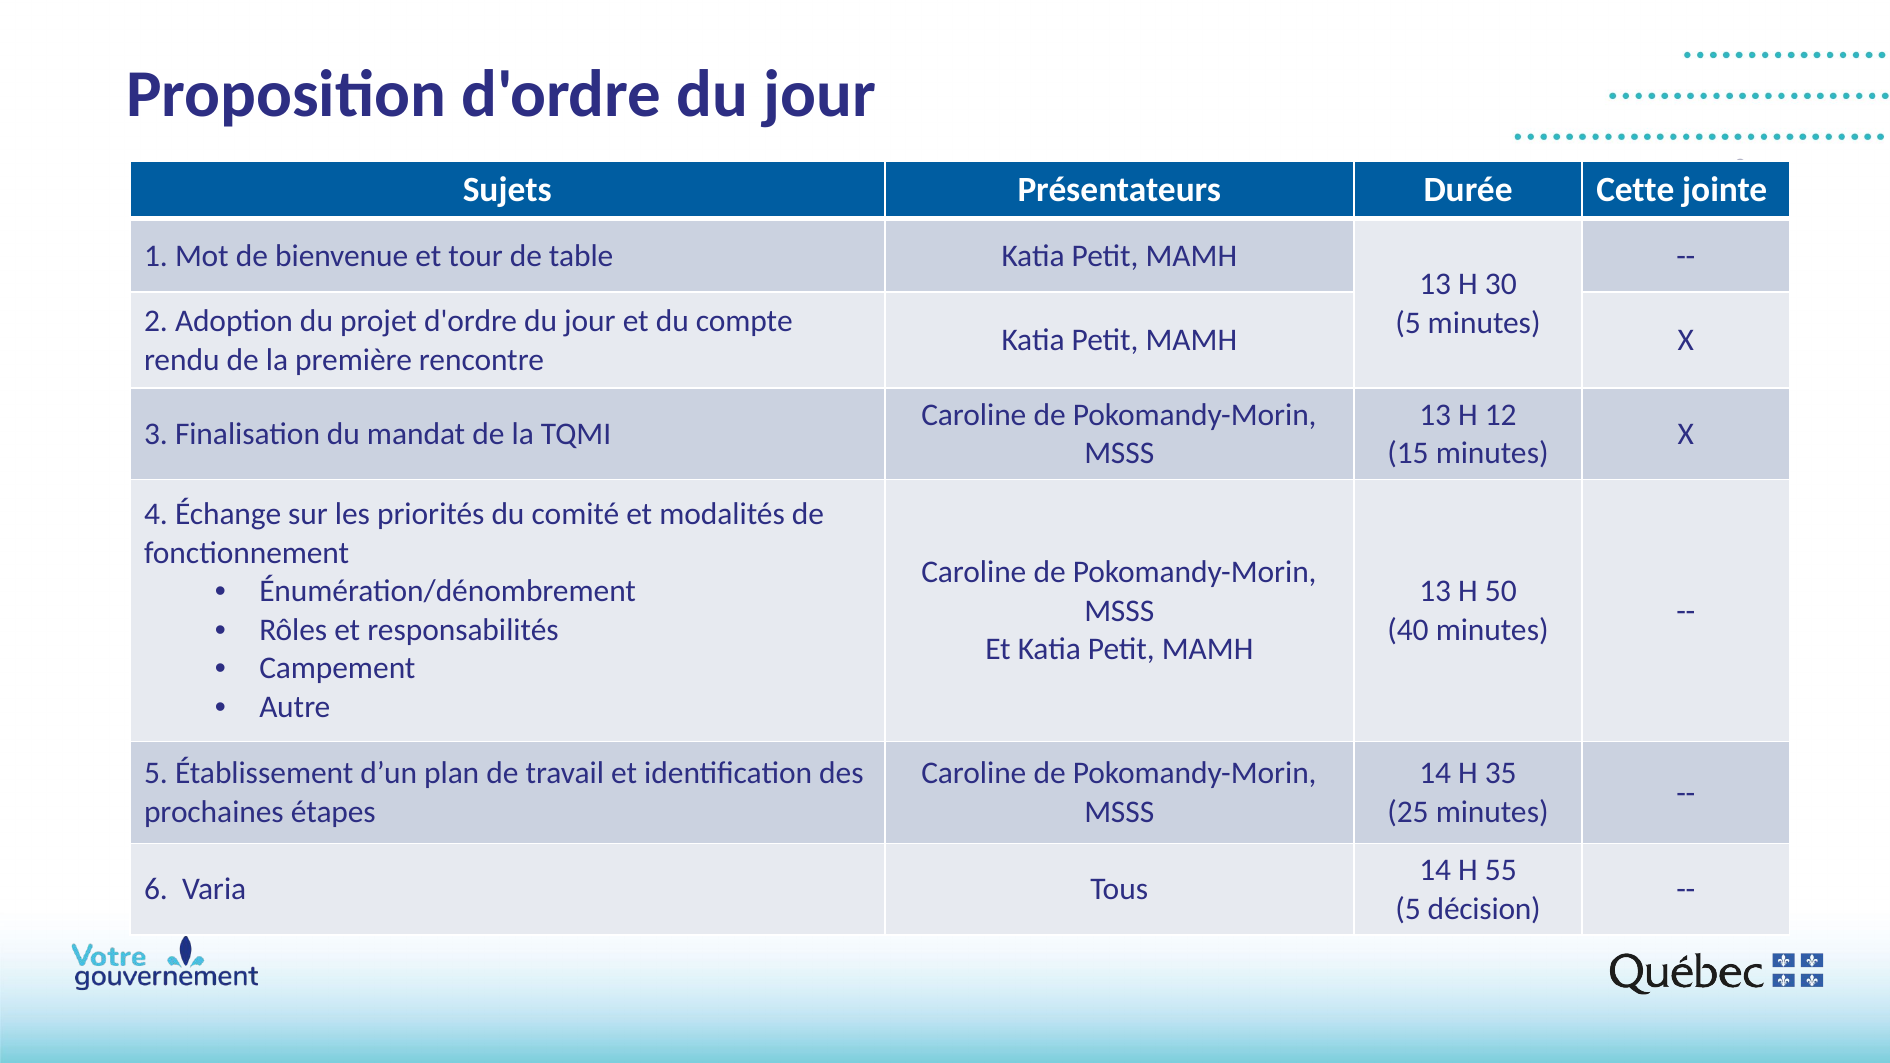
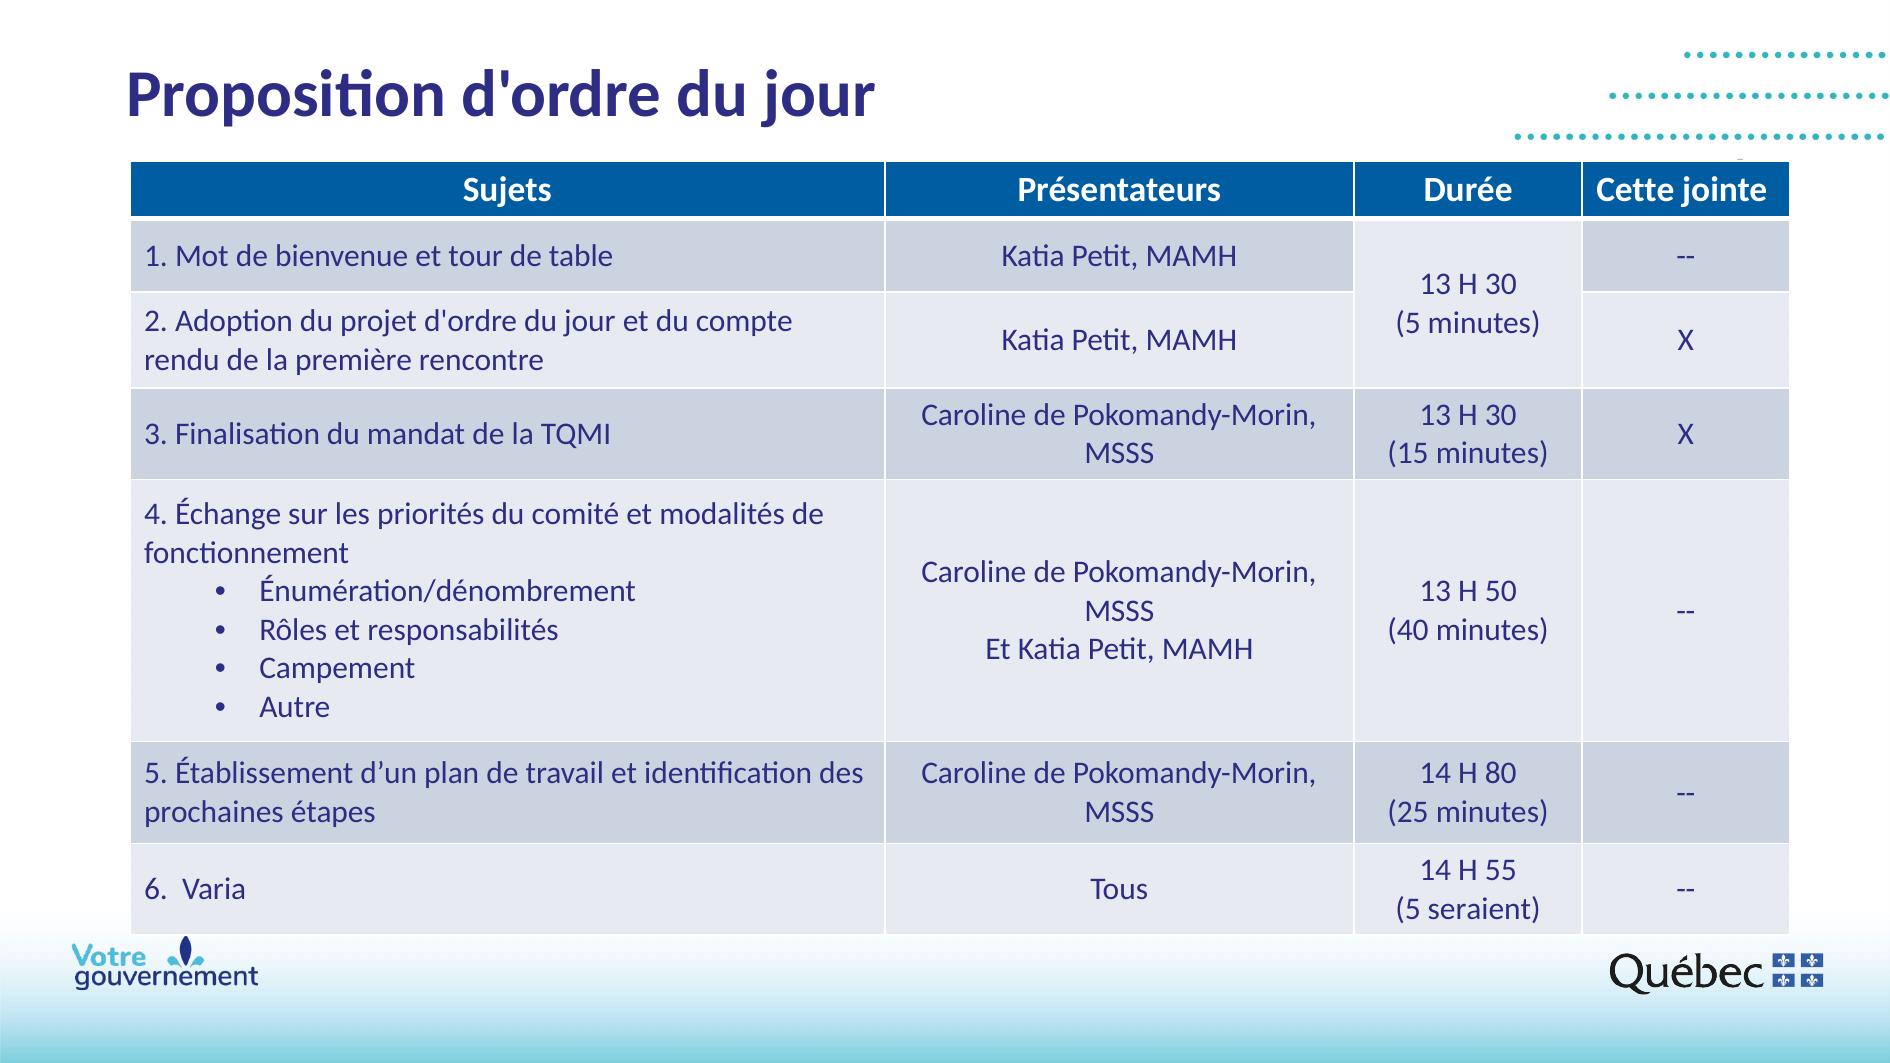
12 at (1501, 415): 12 -> 30
35: 35 -> 80
décision: décision -> seraient
